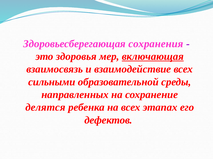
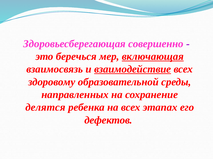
сохранения: сохранения -> совершенно
здоровья: здоровья -> беречься
взаимодействие underline: none -> present
сильными: сильными -> здоровому
